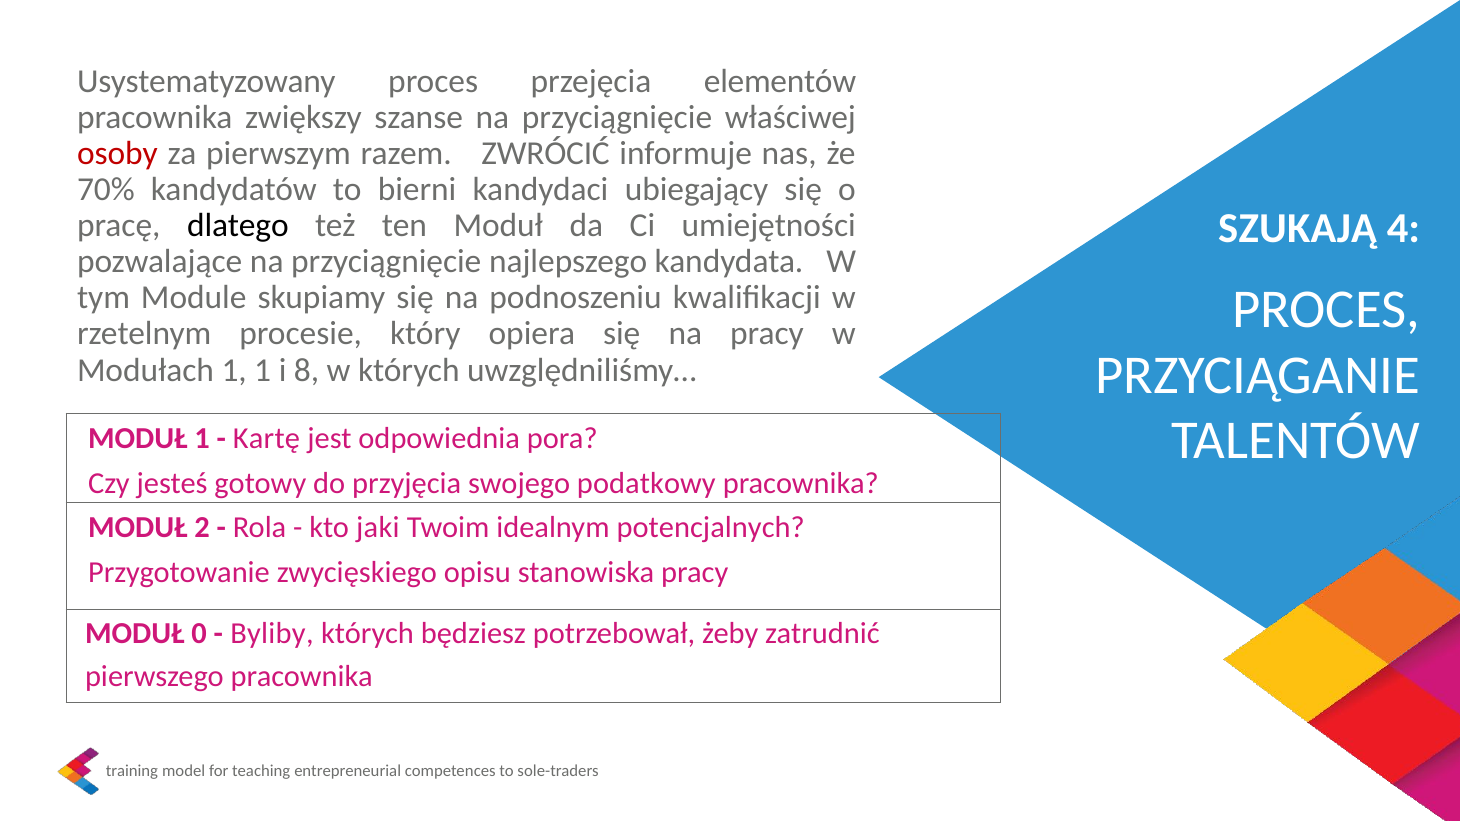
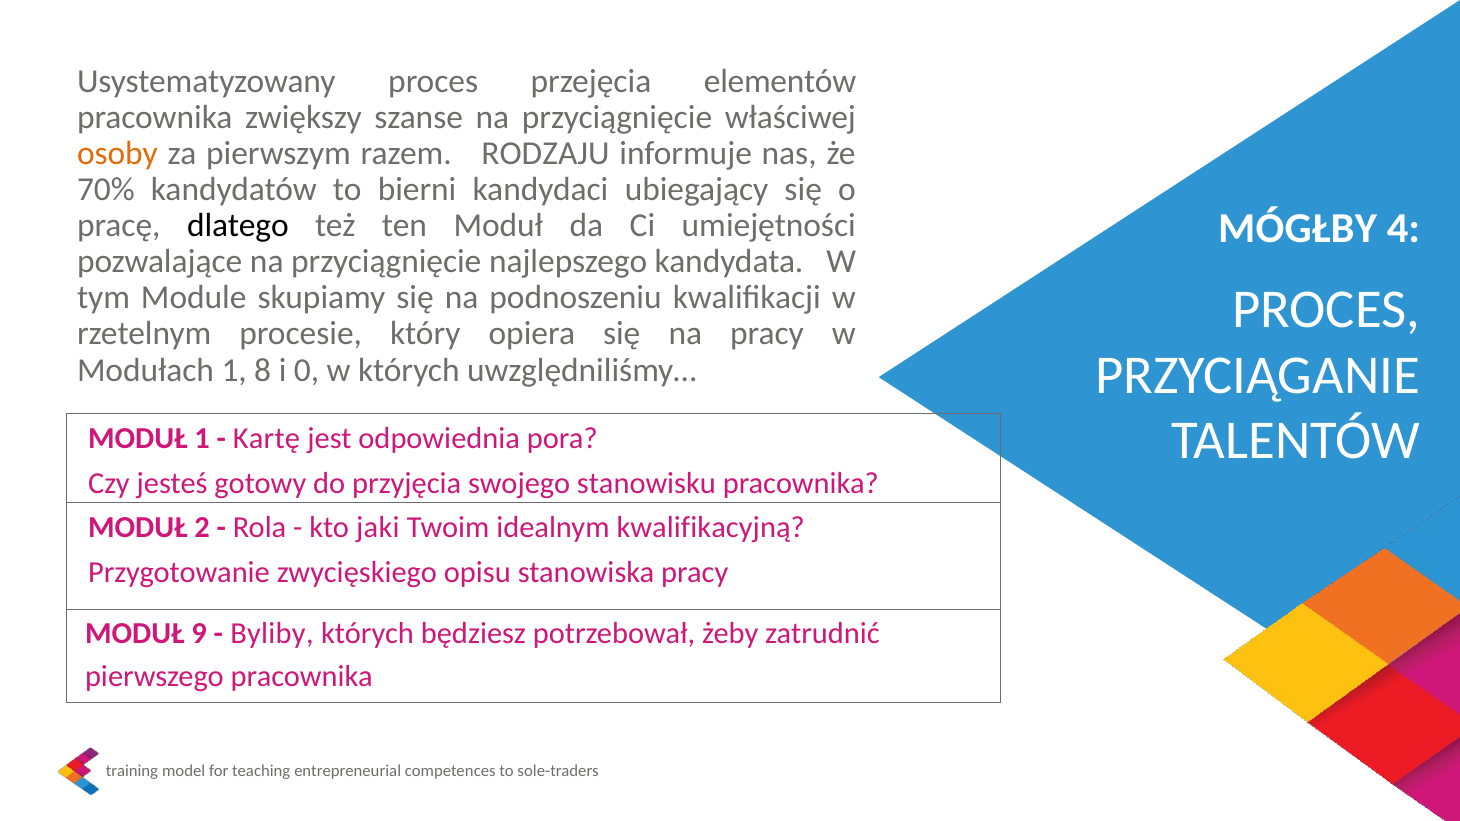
osoby colour: red -> orange
ZWRÓCIĆ: ZWRÓCIĆ -> RODZAJU
SZUKAJĄ: SZUKAJĄ -> MÓGŁBY
1 1: 1 -> 8
8: 8 -> 0
podatkowy: podatkowy -> stanowisku
potencjalnych: potencjalnych -> kwalifikacyjną
0: 0 -> 9
